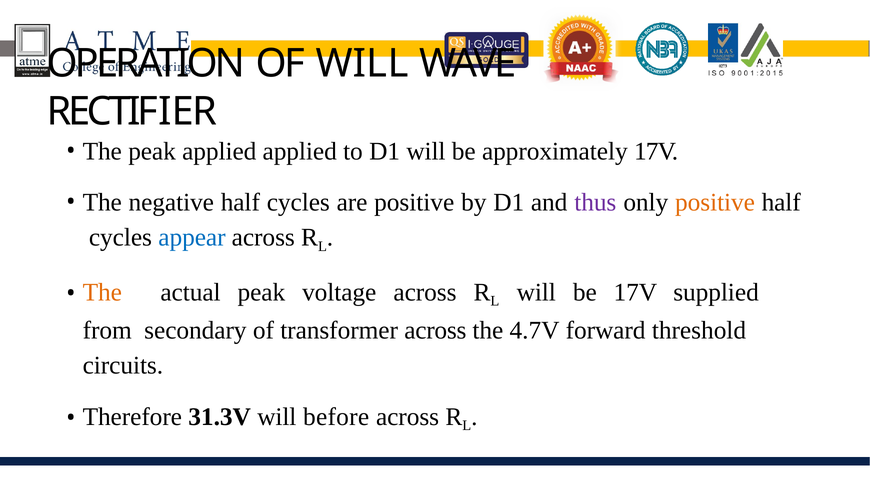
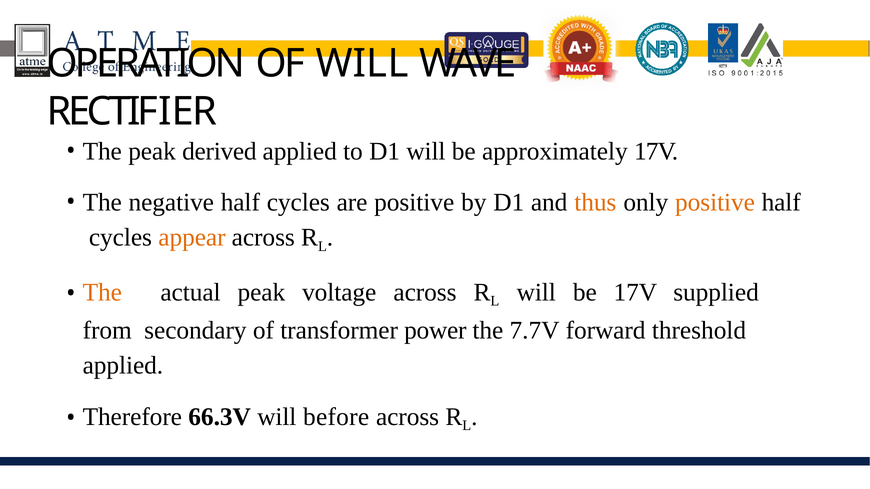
peak applied: applied -> derived
thus colour: purple -> orange
appear colour: blue -> orange
transformer across: across -> power
4.7V: 4.7V -> 7.7V
circuits at (123, 366): circuits -> applied
31.3V: 31.3V -> 66.3V
